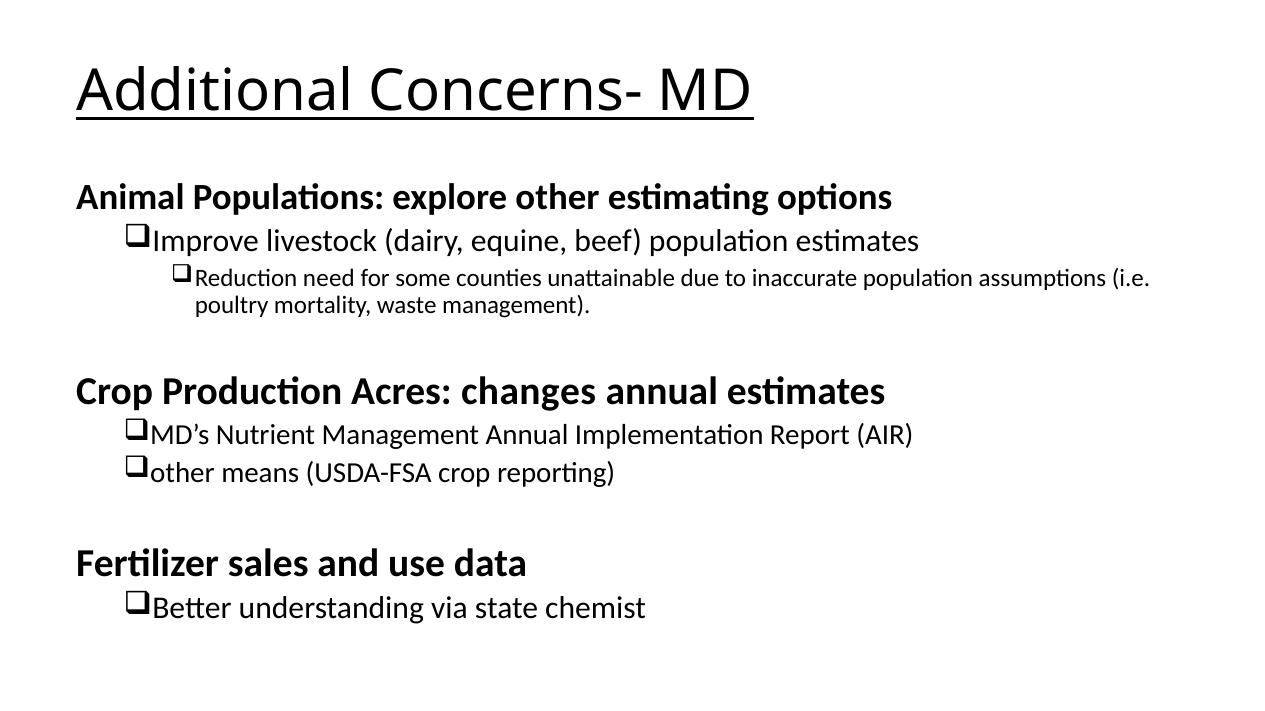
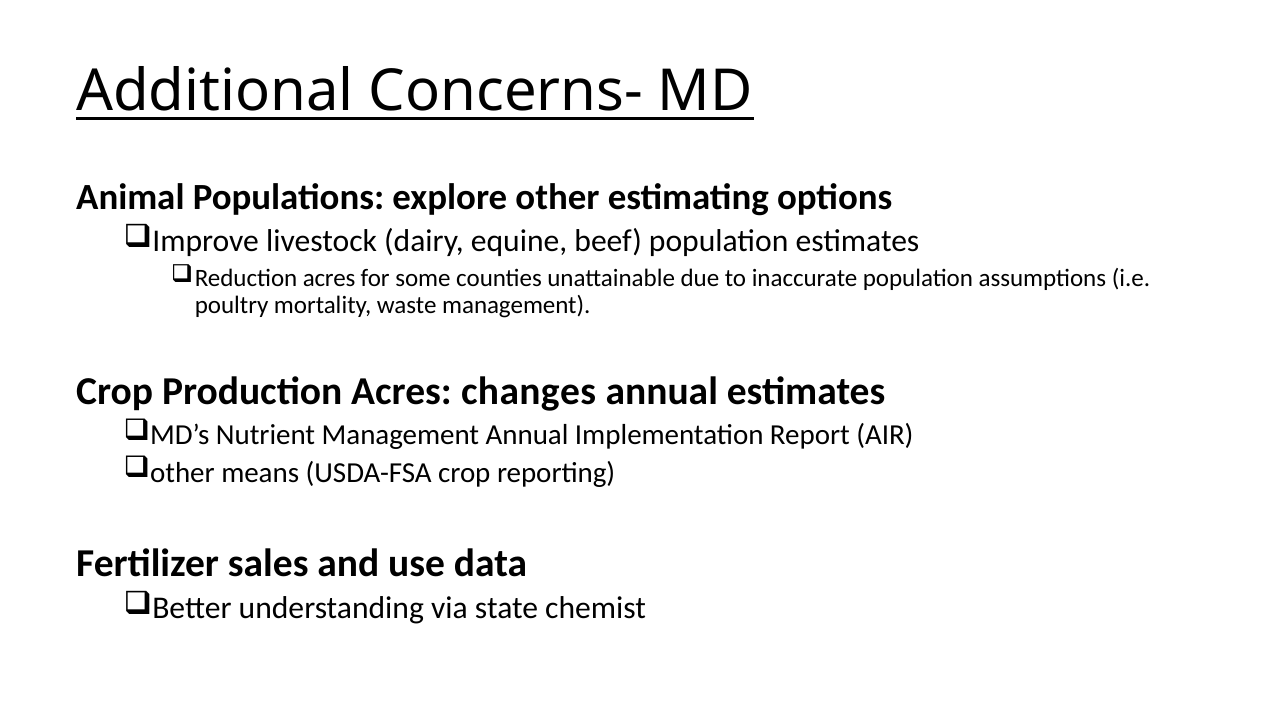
need at (329, 279): need -> acres
